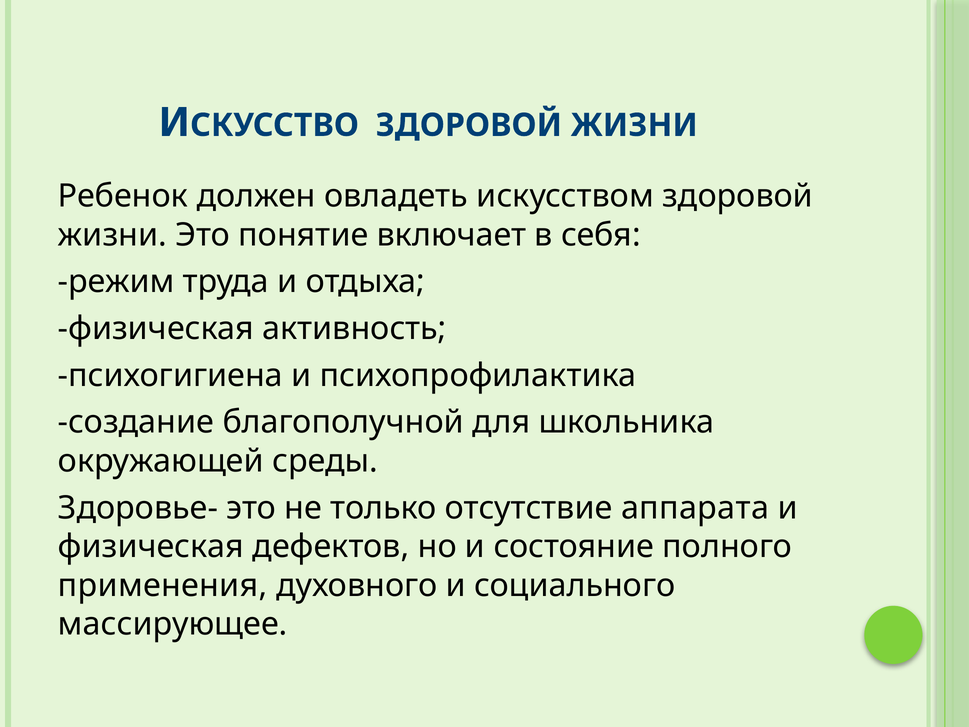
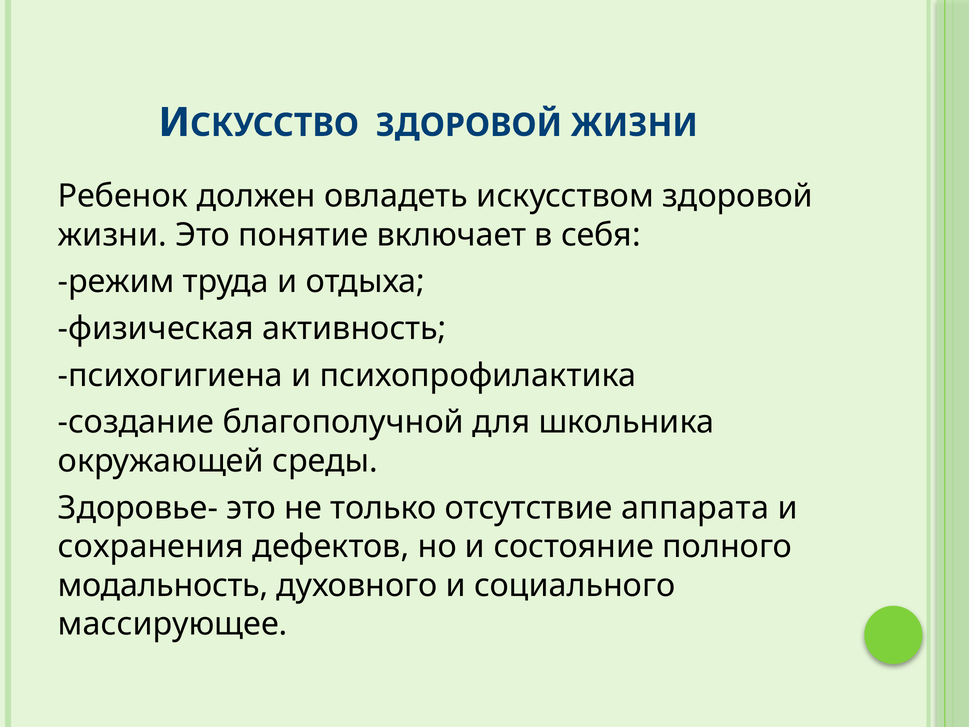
физическая at (151, 547): физическая -> сохранения
применения: применения -> модальность
